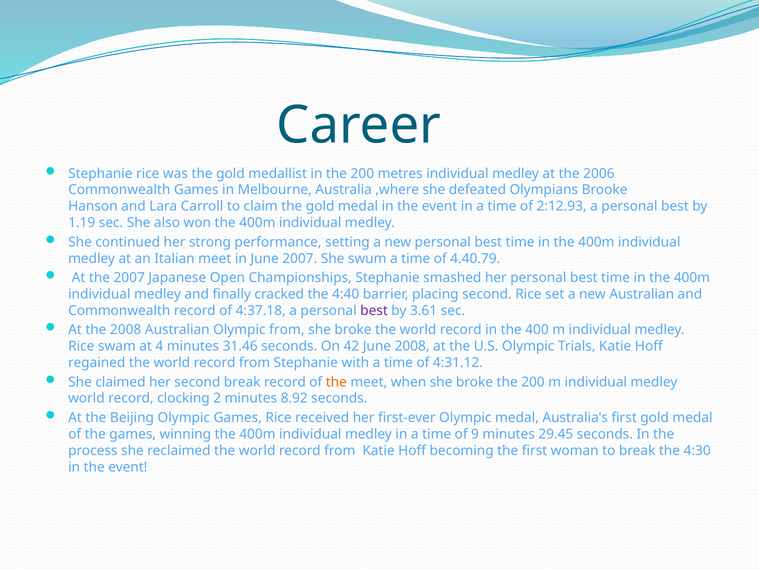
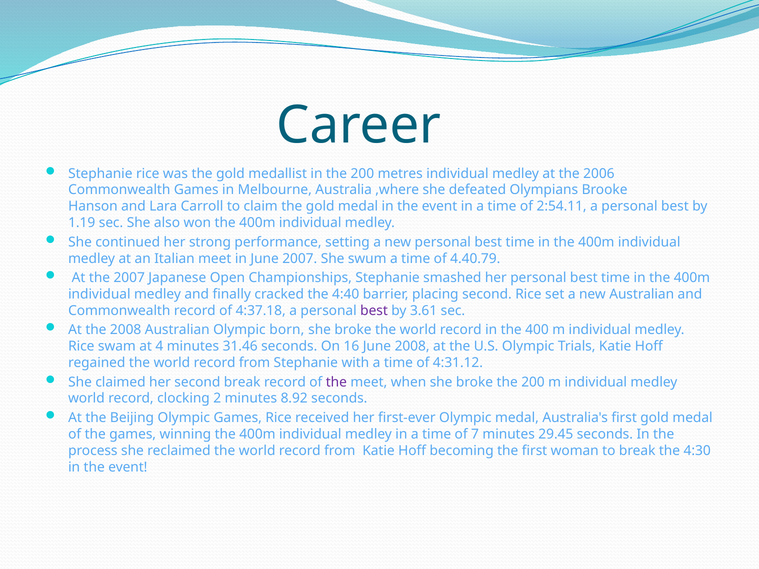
2:12.93: 2:12.93 -> 2:54.11
Olympic from: from -> born
42: 42 -> 16
the at (336, 382) colour: orange -> purple
9: 9 -> 7
